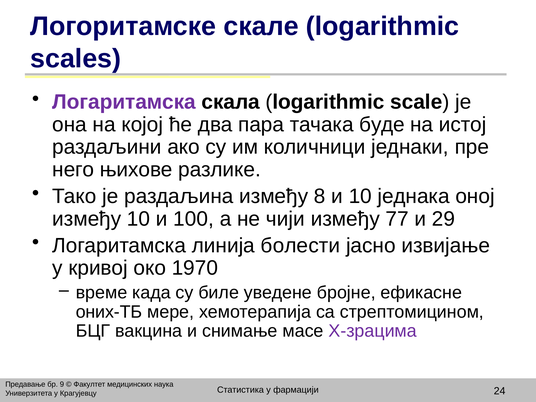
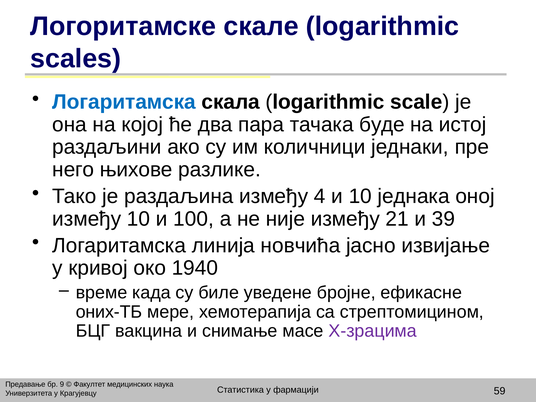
Логаритамска at (124, 102) colour: purple -> blue
8: 8 -> 4
чији: чији -> није
77: 77 -> 21
29: 29 -> 39
болести: болести -> новчића
1970: 1970 -> 1940
24: 24 -> 59
